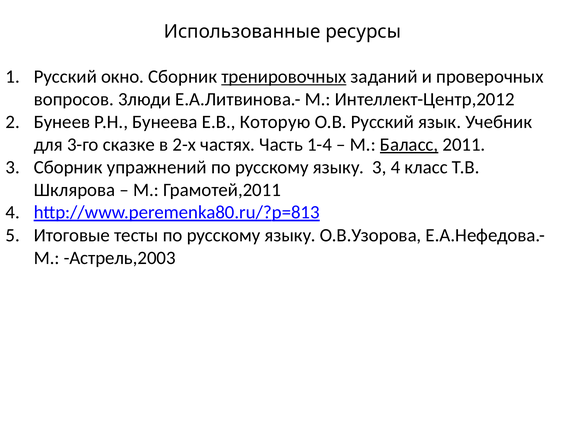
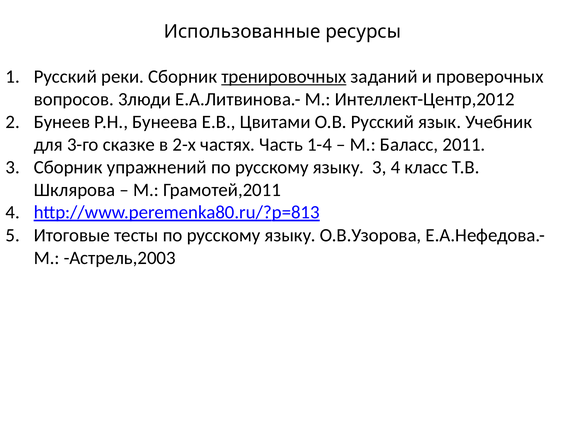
окно: окно -> реки
Которую: Которую -> Цвитами
Баласс underline: present -> none
